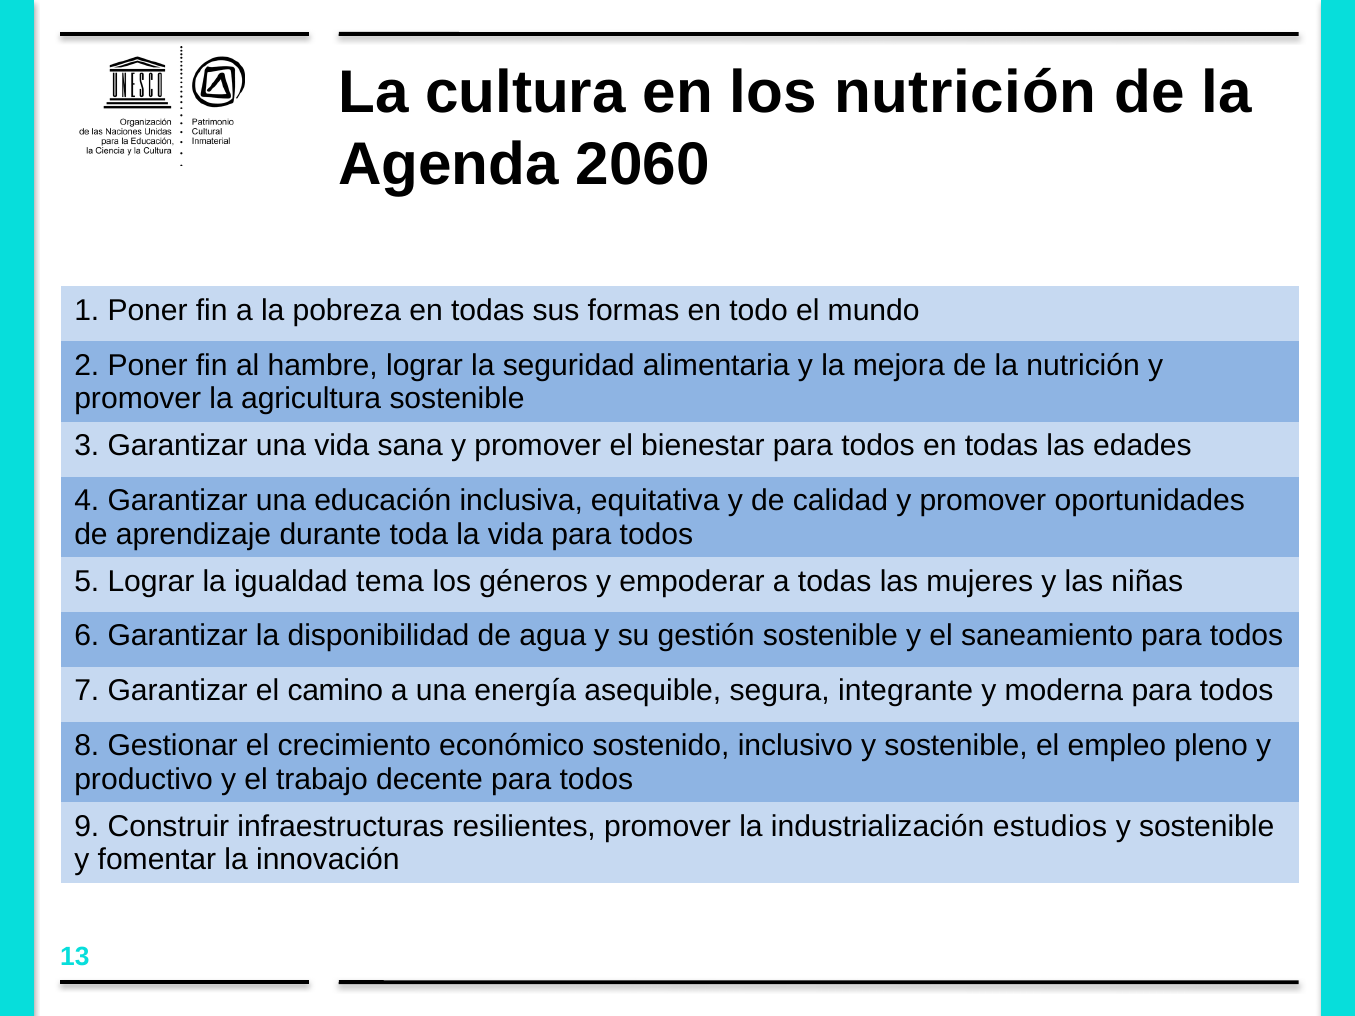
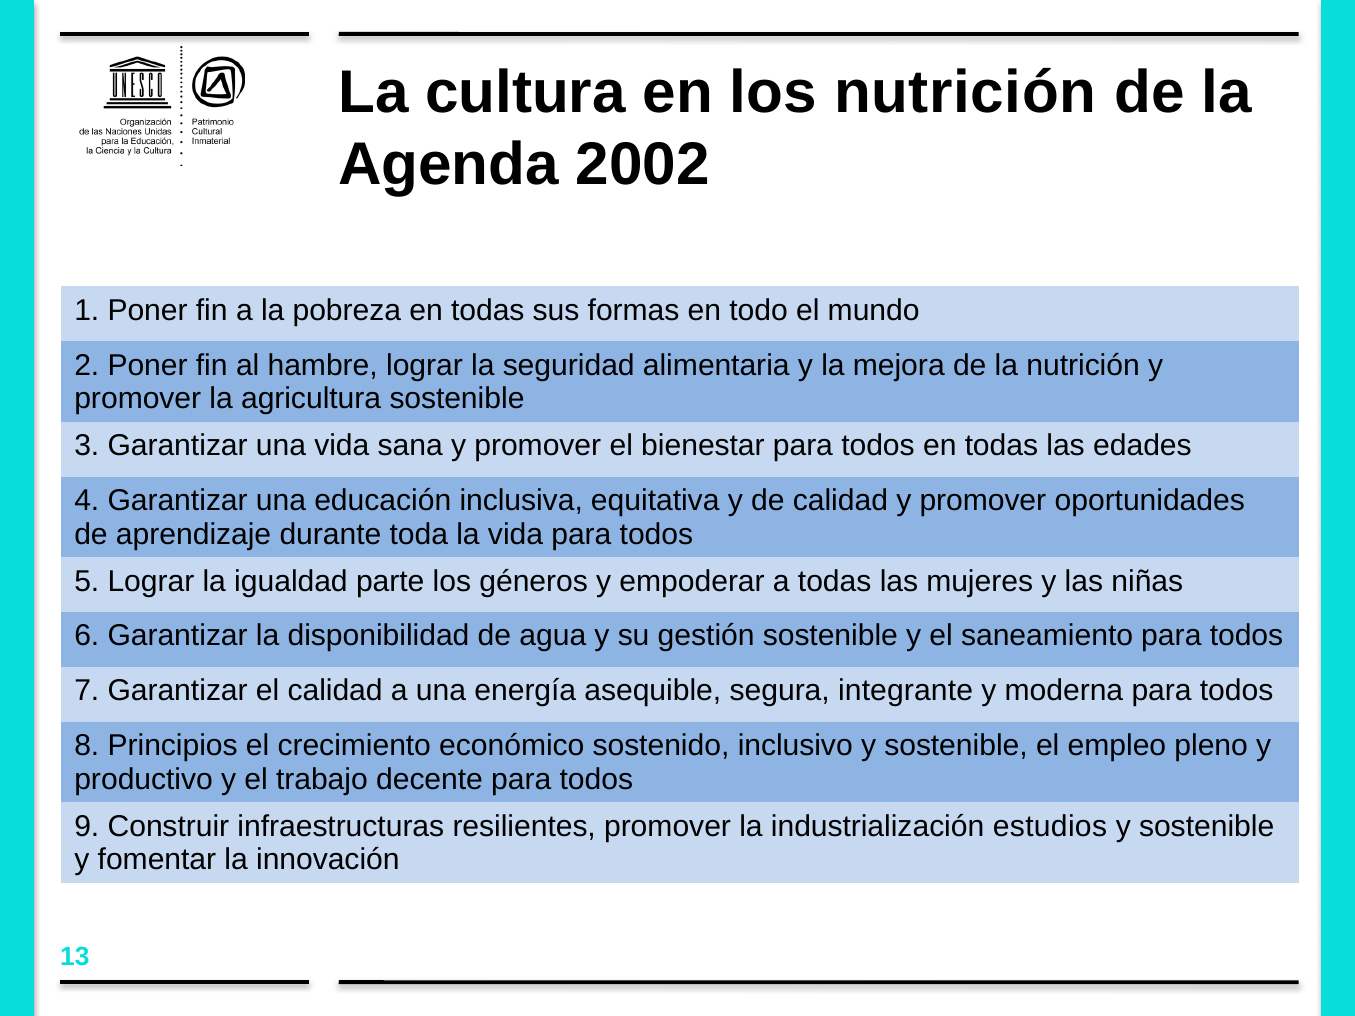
2060: 2060 -> 2002
tema: tema -> parte
el camino: camino -> calidad
Gestionar: Gestionar -> Principios
